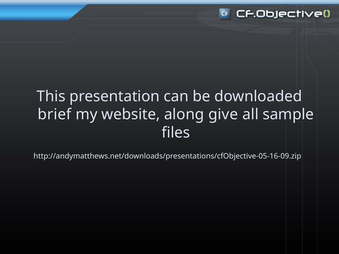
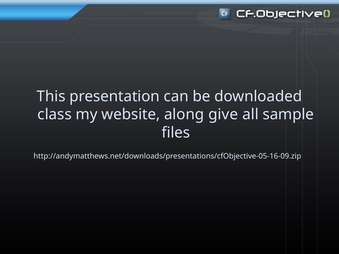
brief: brief -> class
